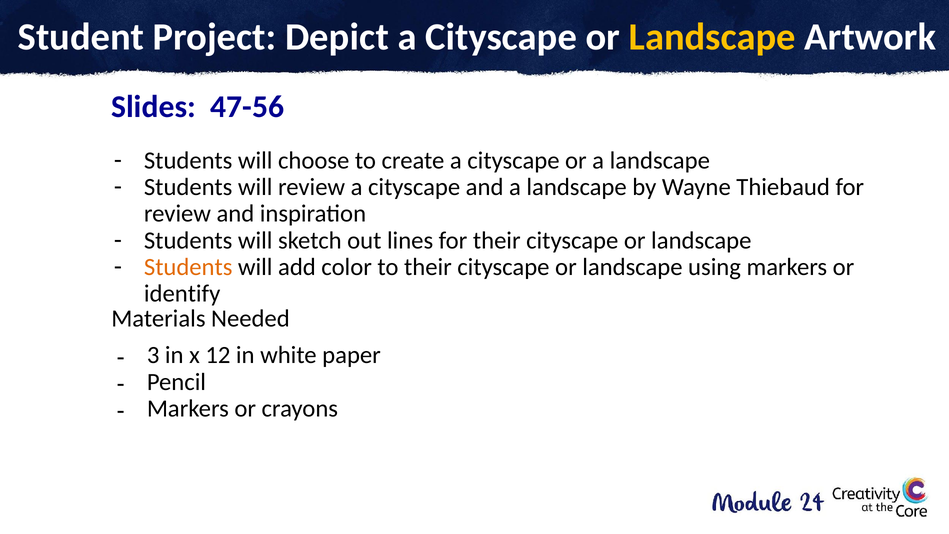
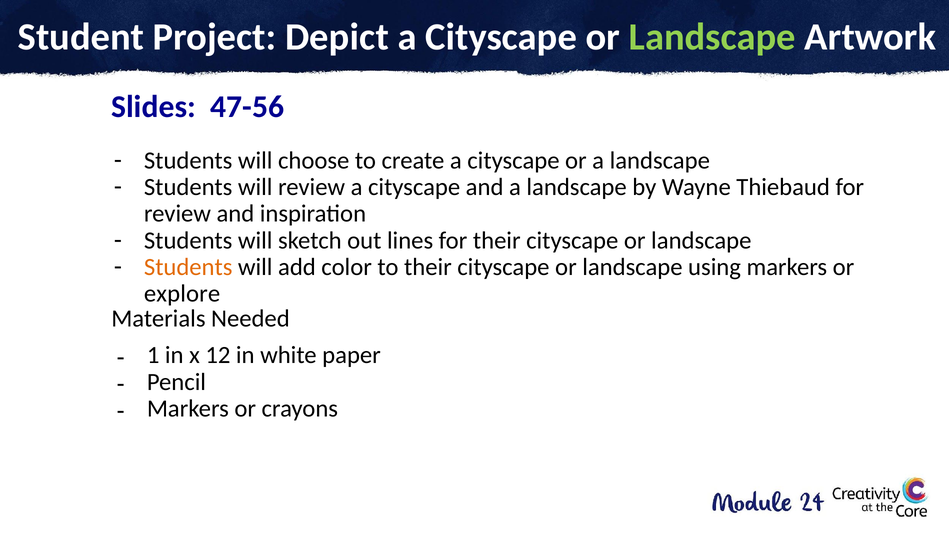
Landscape at (712, 37) colour: yellow -> light green
identify: identify -> explore
3: 3 -> 1
